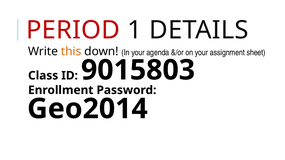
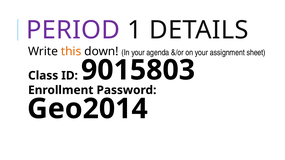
PERIOD colour: red -> purple
